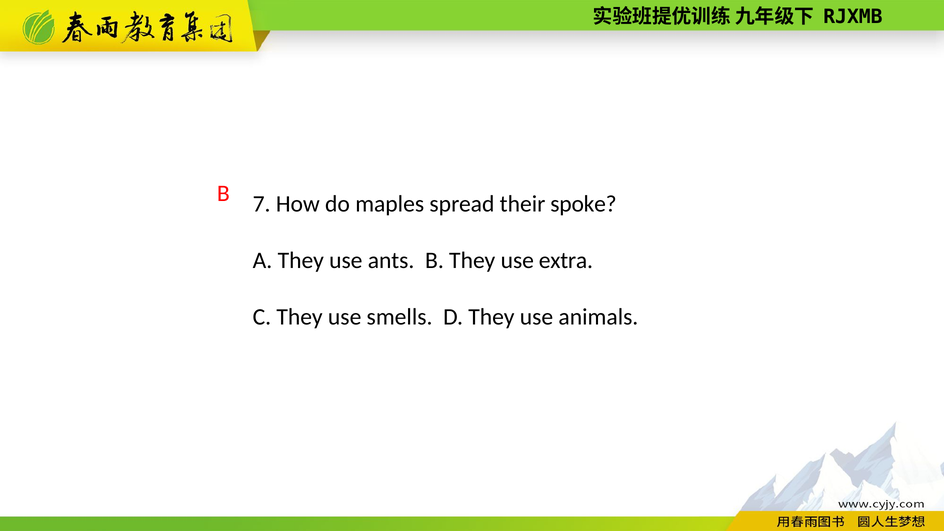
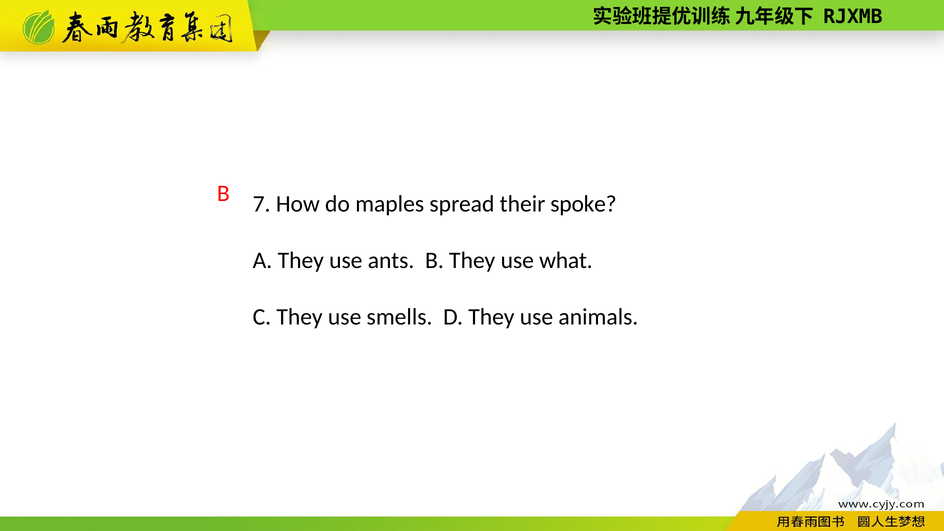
extra: extra -> what
